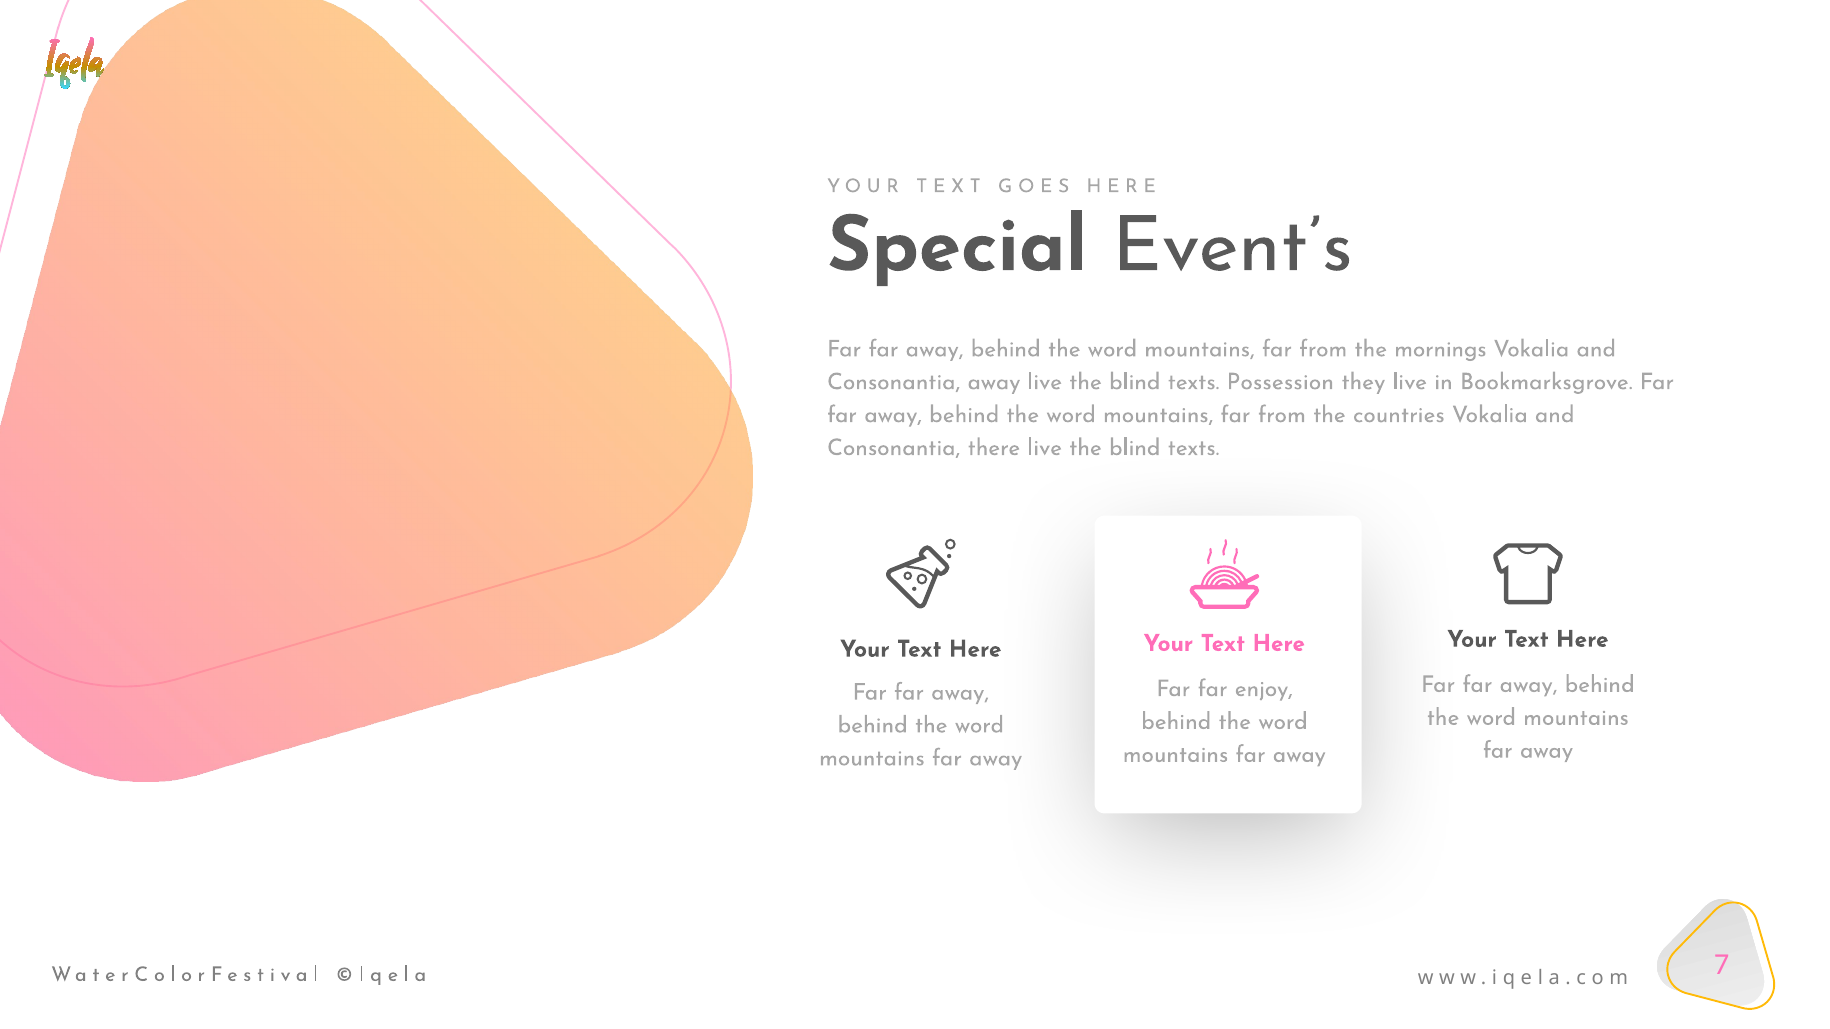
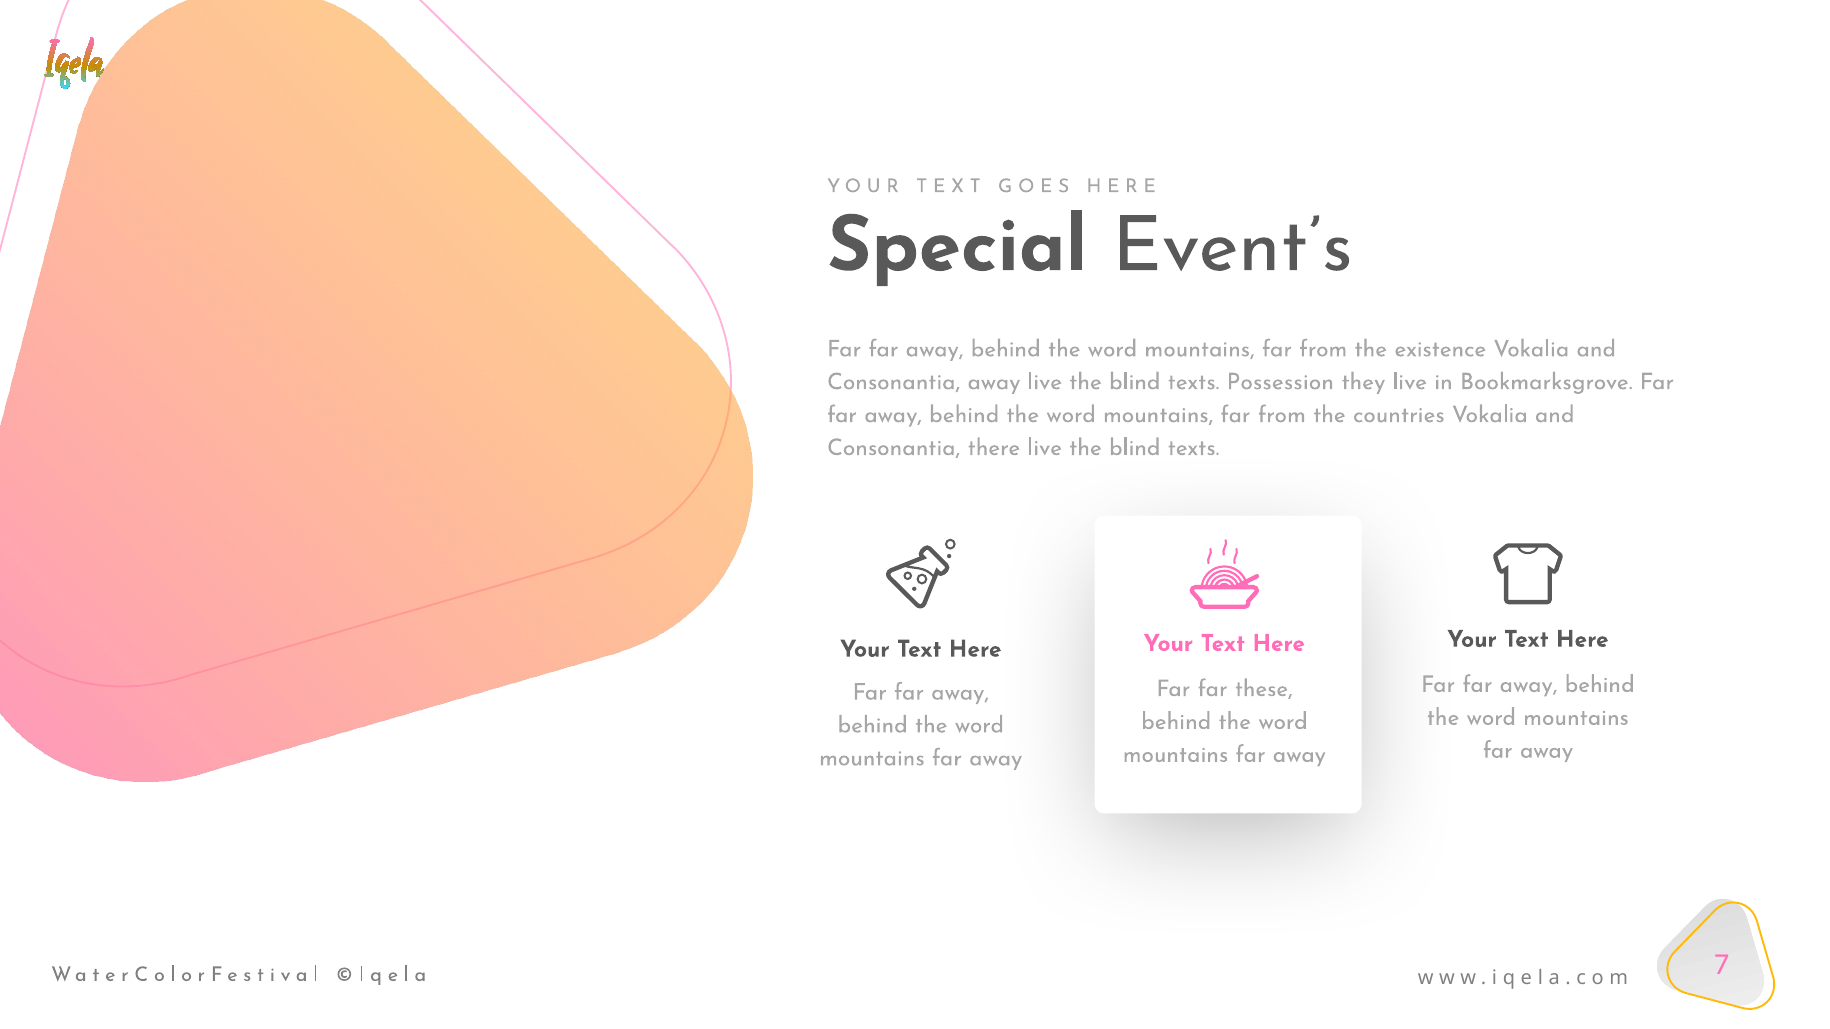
mornings: mornings -> existence
enjoy: enjoy -> these
